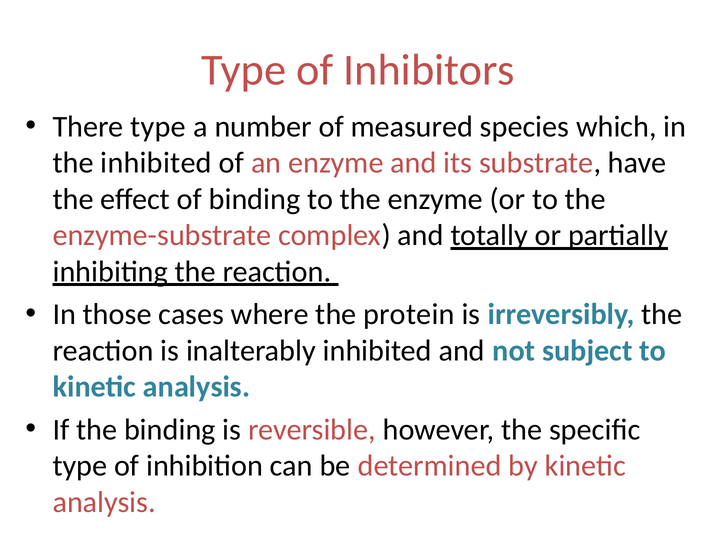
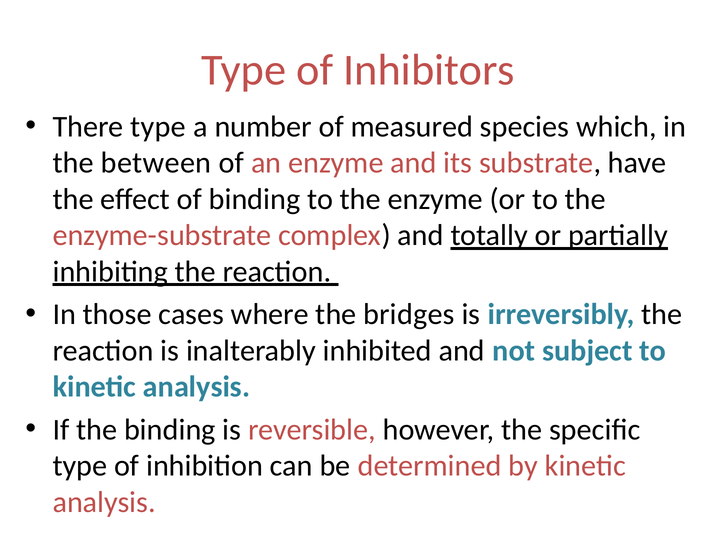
the inhibited: inhibited -> between
protein: protein -> bridges
